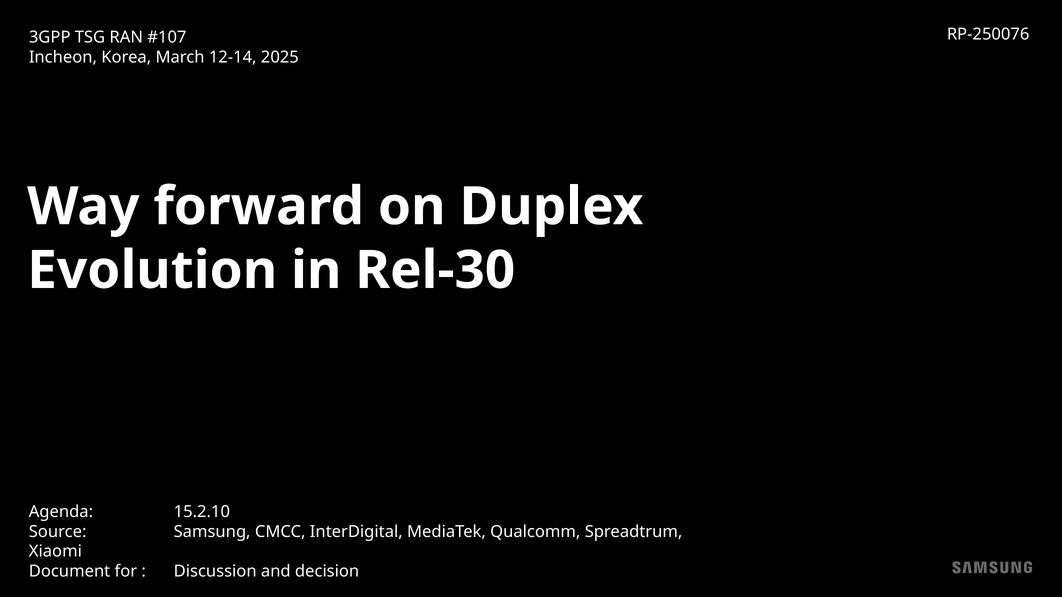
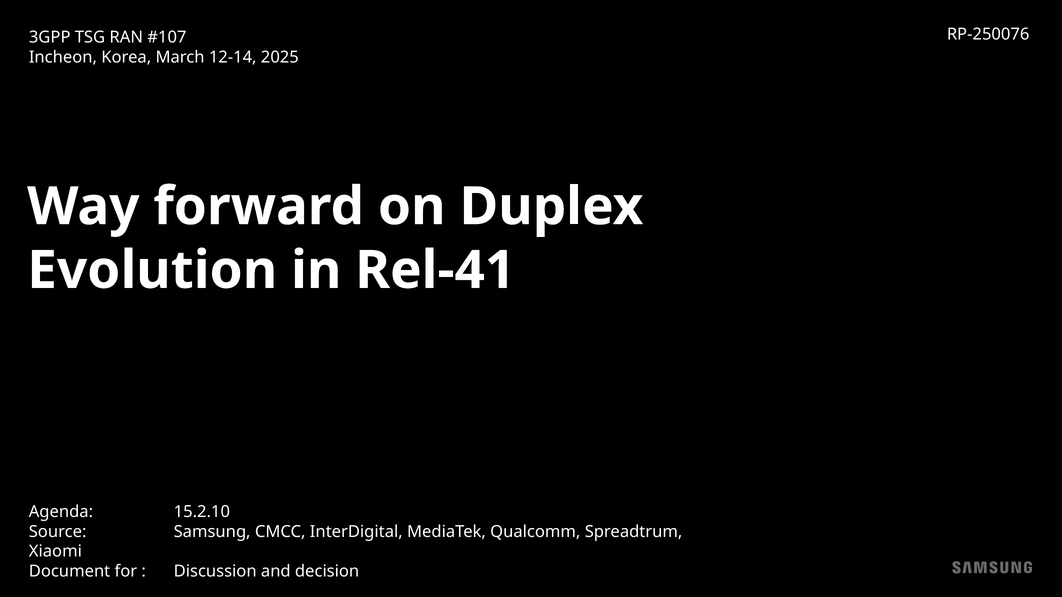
Rel-30: Rel-30 -> Rel-41
